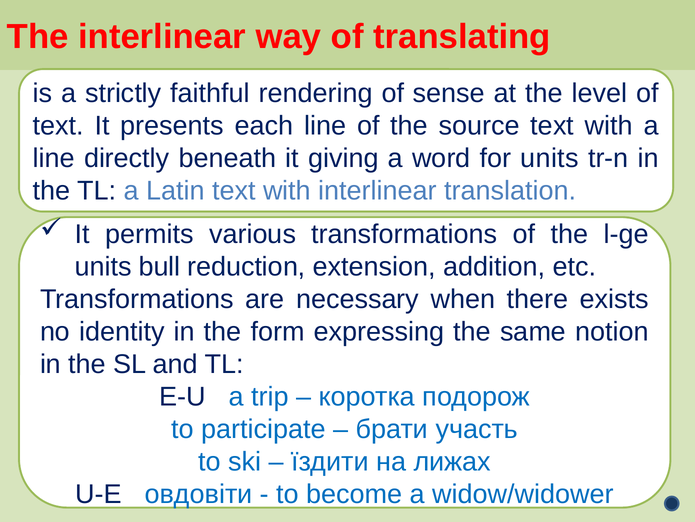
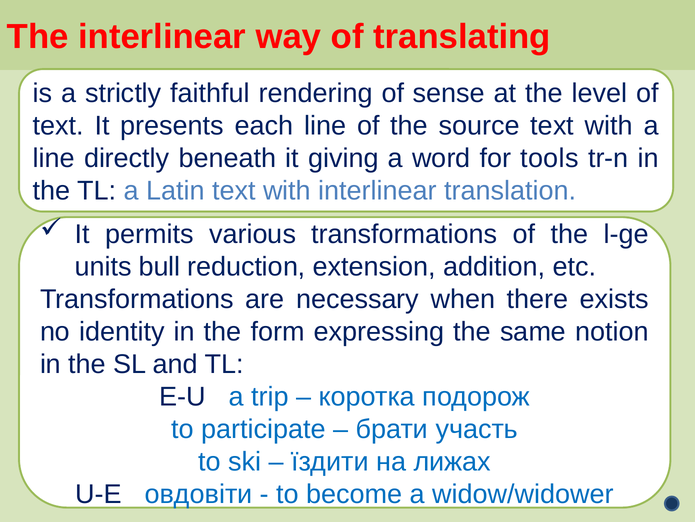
for units: units -> tools
